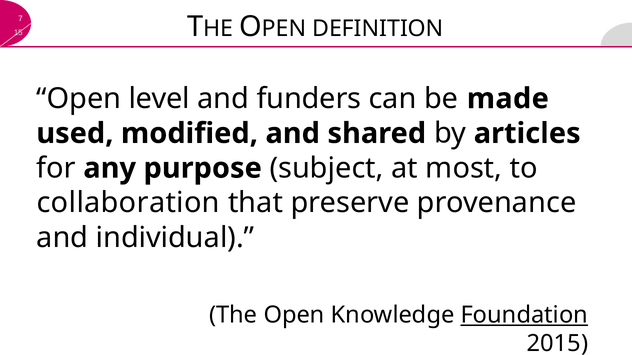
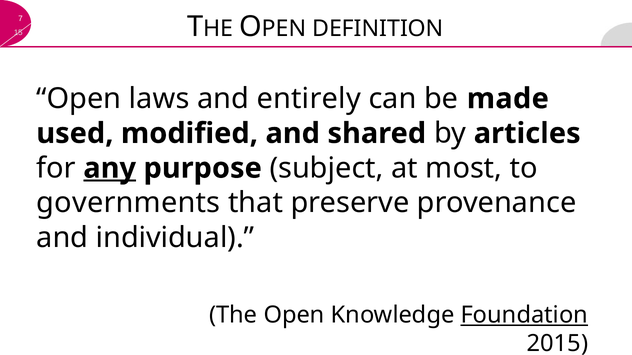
level: level -> laws
funders: funders -> entirely
any underline: none -> present
collaboration: collaboration -> governments
